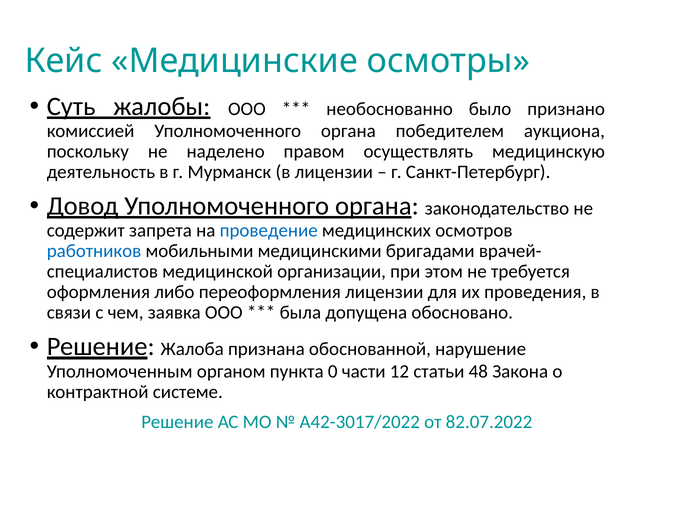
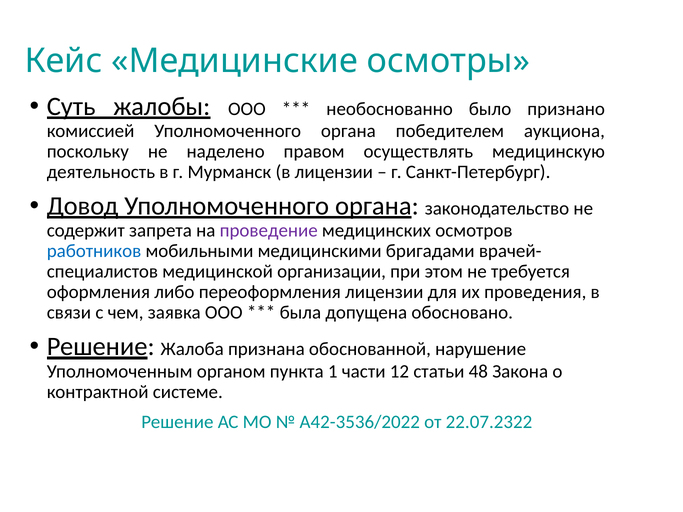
проведение colour: blue -> purple
0: 0 -> 1
А42-3017/2022: А42-3017/2022 -> А42-3536/2022
82.07.2022: 82.07.2022 -> 22.07.2322
